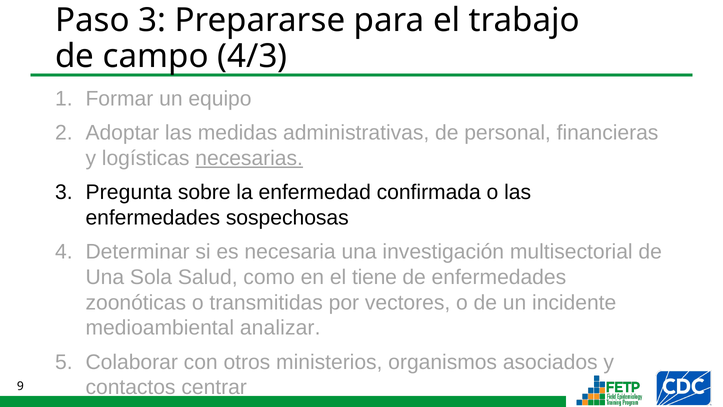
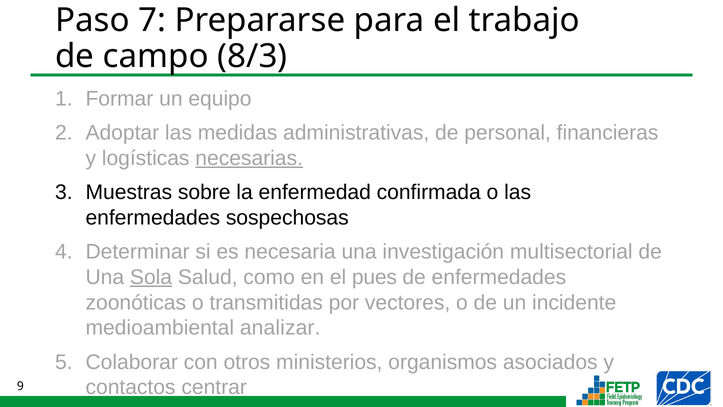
Paso 3: 3 -> 7
4/3: 4/3 -> 8/3
Pregunta: Pregunta -> Muestras
Sola underline: none -> present
tiene: tiene -> pues
